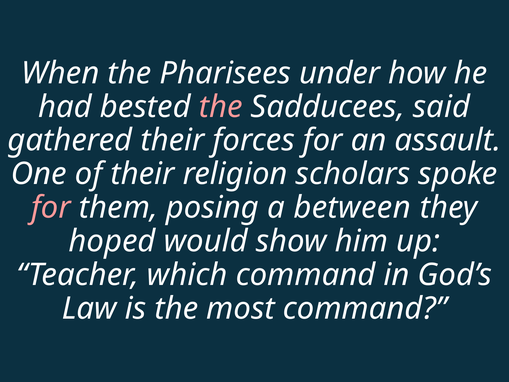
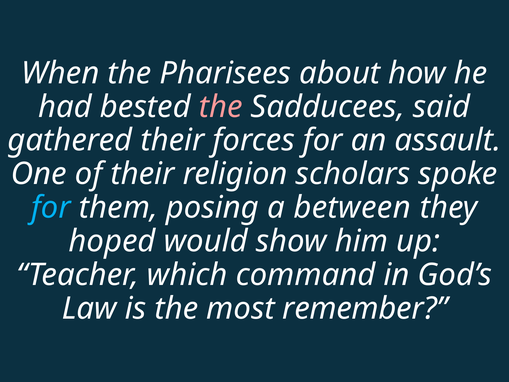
under: under -> about
for at (51, 207) colour: pink -> light blue
most command: command -> remember
